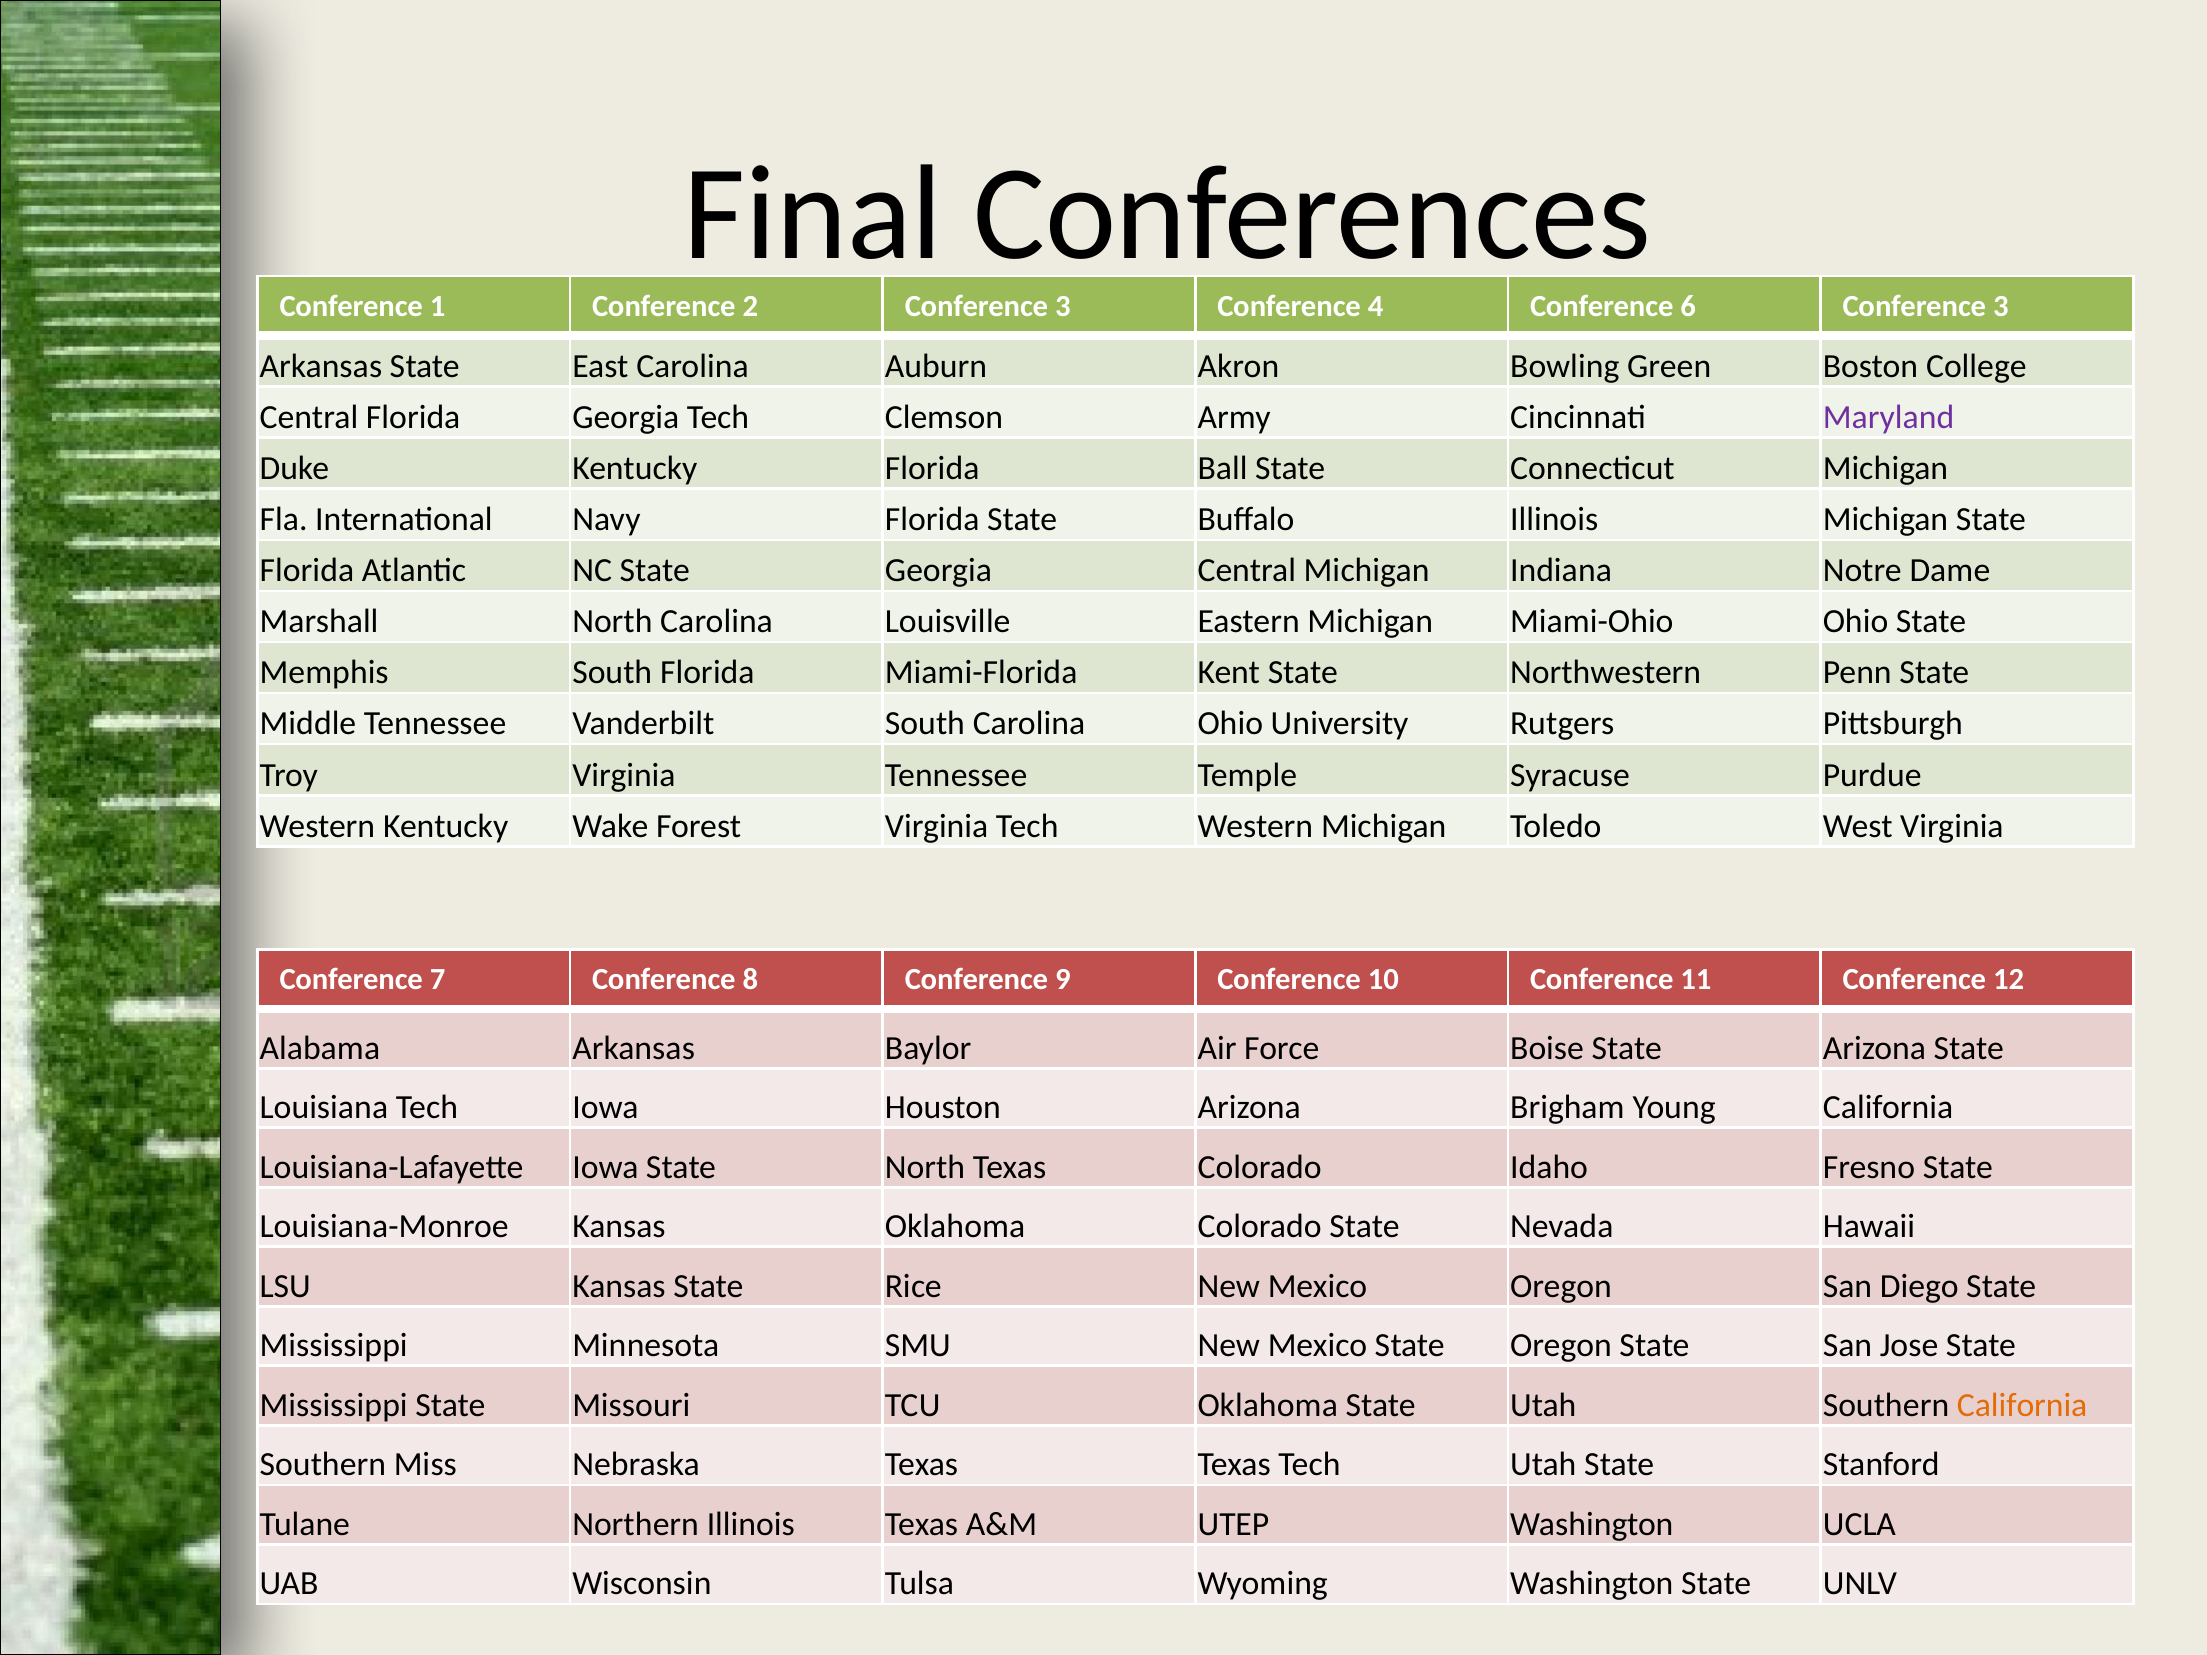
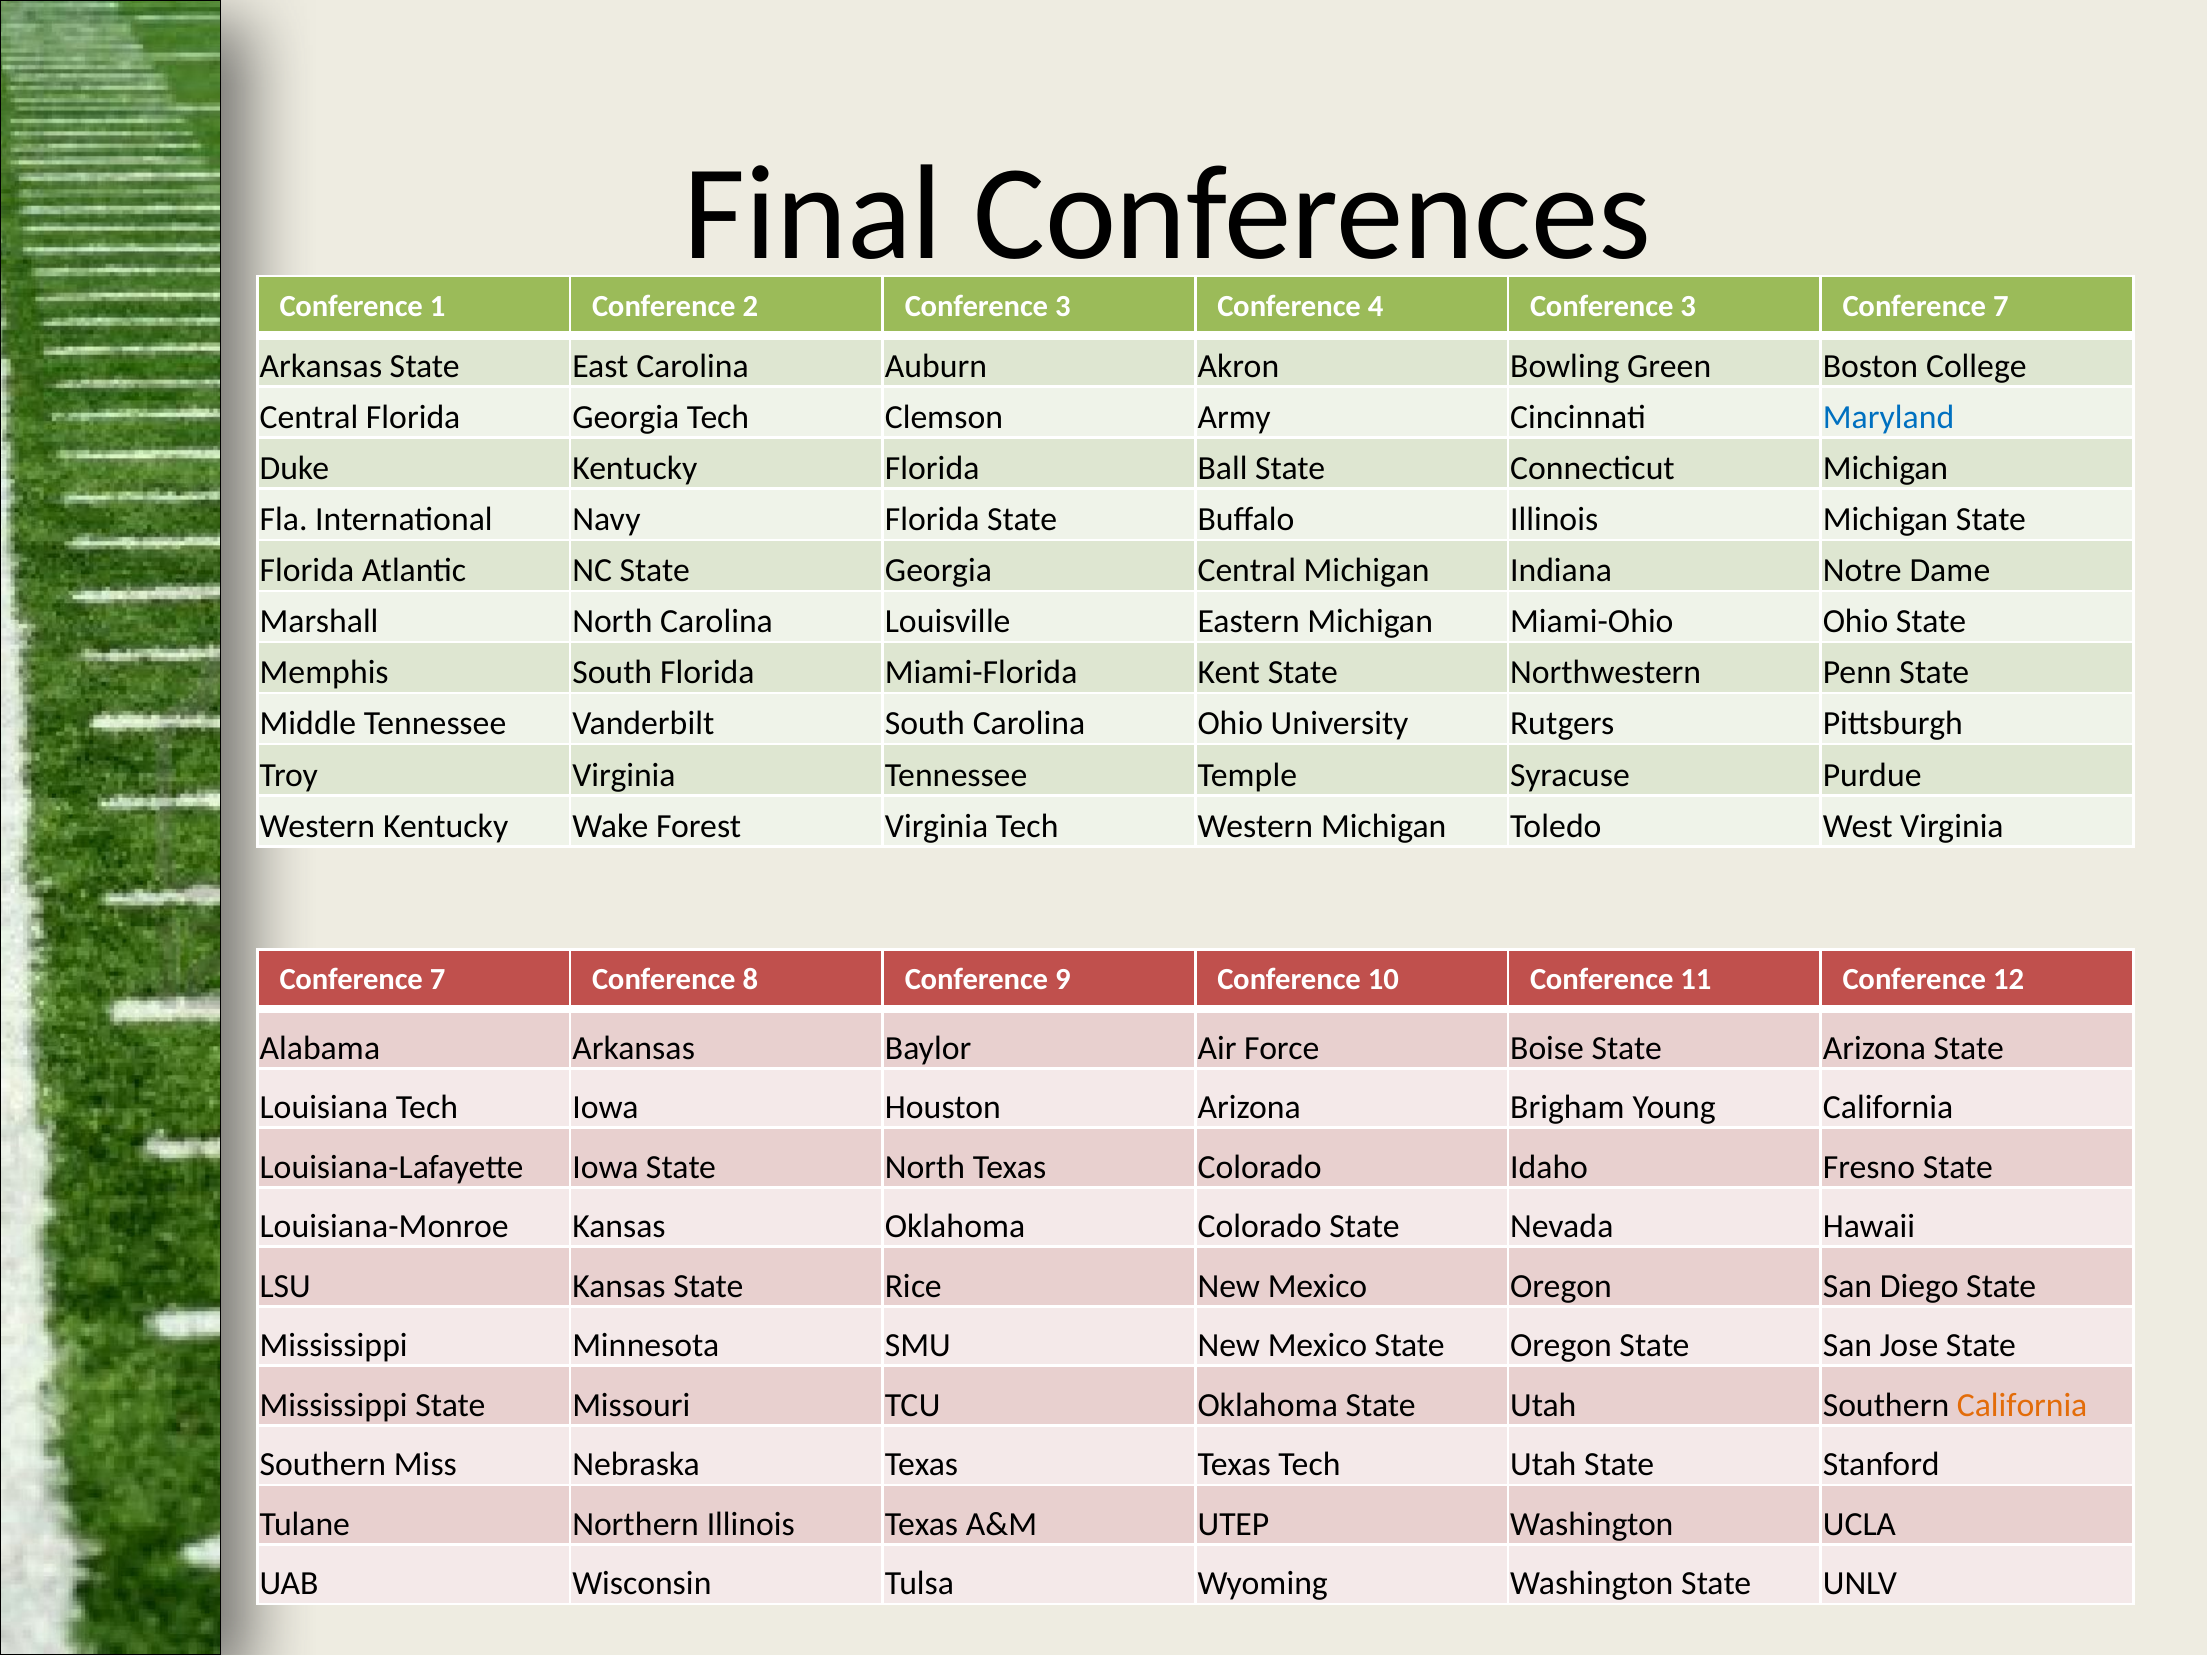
4 Conference 6: 6 -> 3
3 at (2001, 306): 3 -> 7
Maryland colour: purple -> blue
